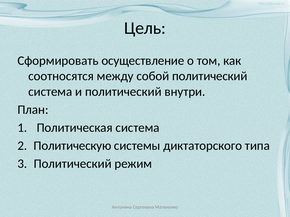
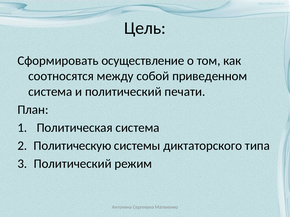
собой политический: политический -> приведенном
внутри: внутри -> печати
